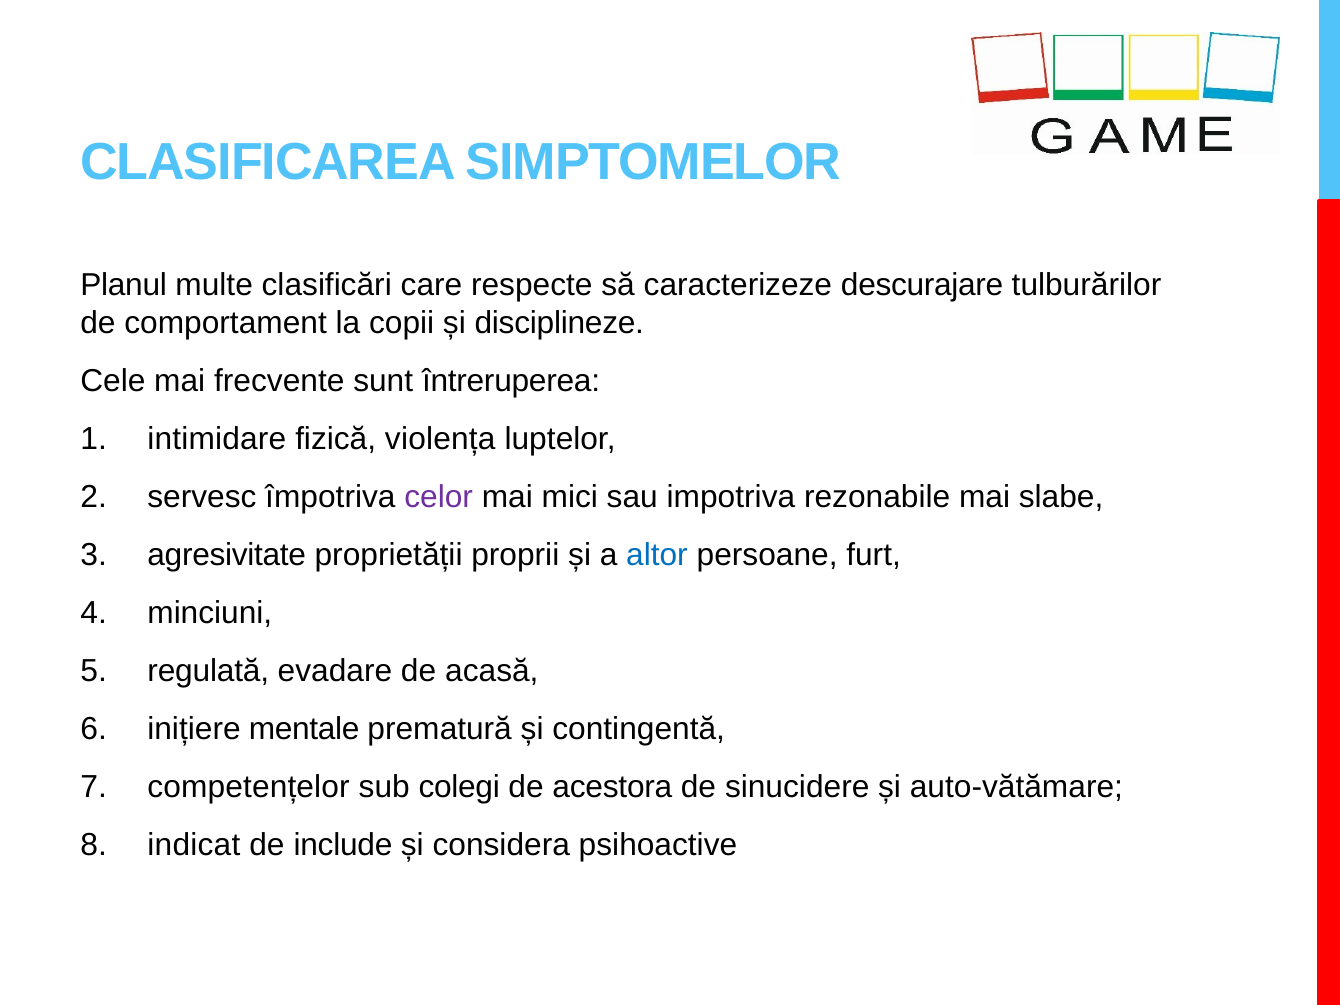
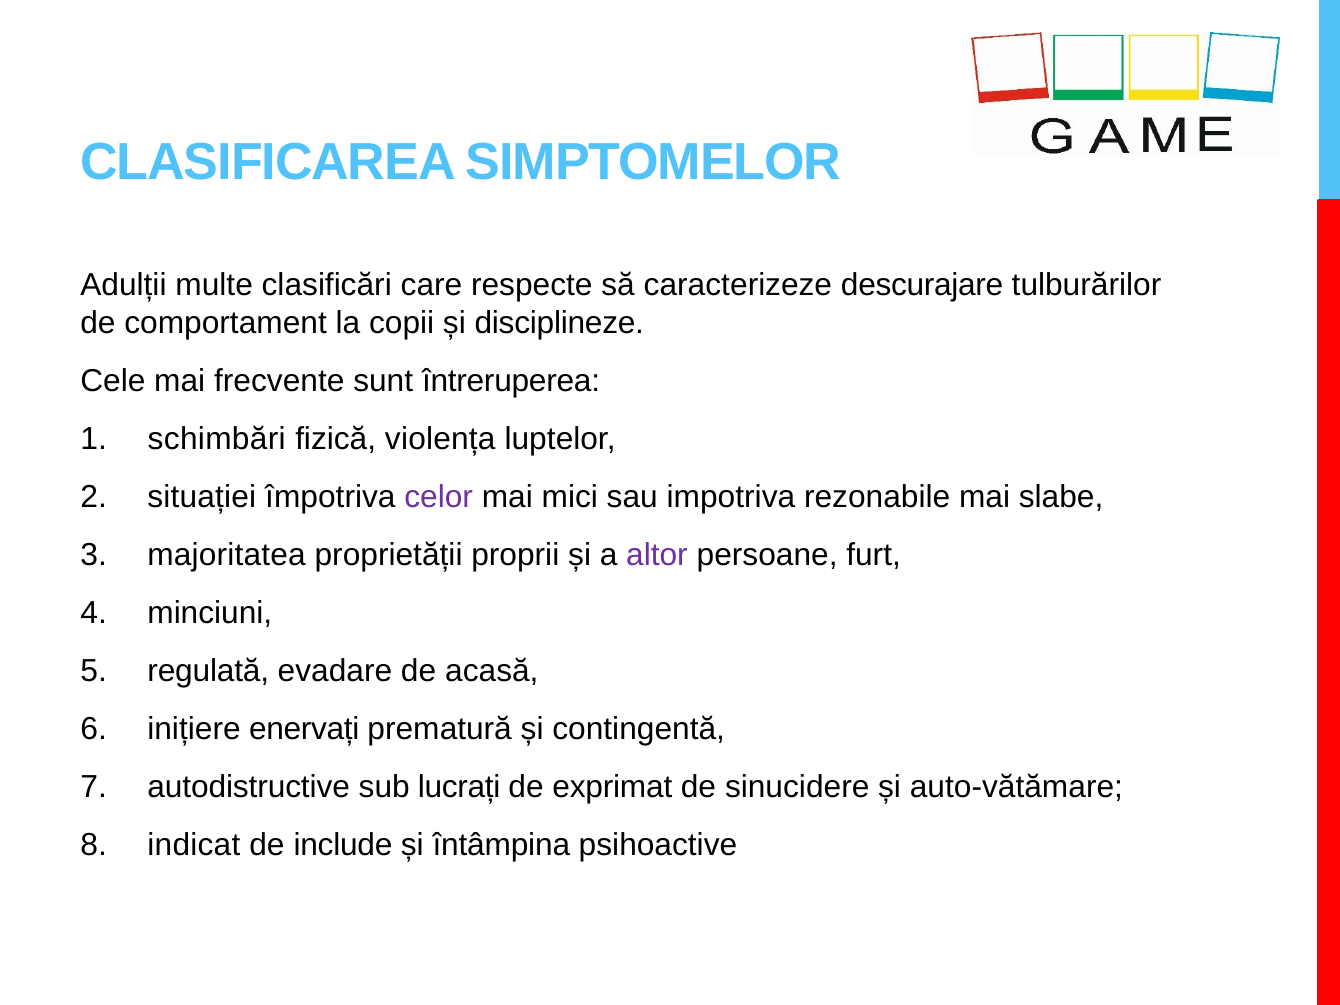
Planul: Planul -> Adulții
intimidare: intimidare -> schimbări
servesc: servesc -> situației
agresivitate: agresivitate -> majoritatea
altor colour: blue -> purple
mentale: mentale -> enervați
competențelor: competențelor -> autodistructive
colegi: colegi -> lucrați
acestora: acestora -> exprimat
considera: considera -> întâmpina
